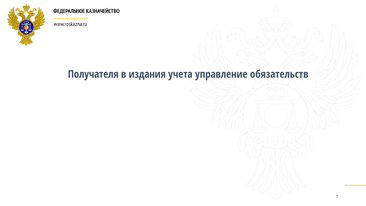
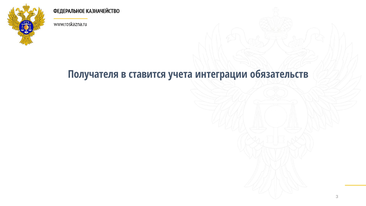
издания: издания -> ставится
управление: управление -> интеграции
